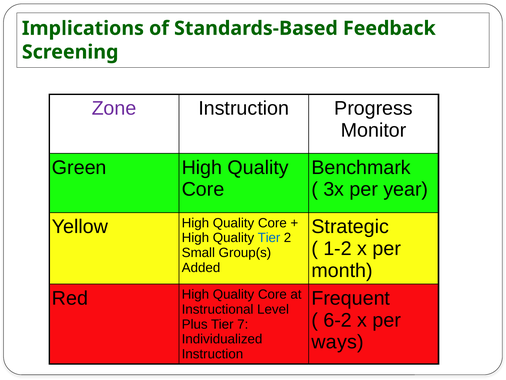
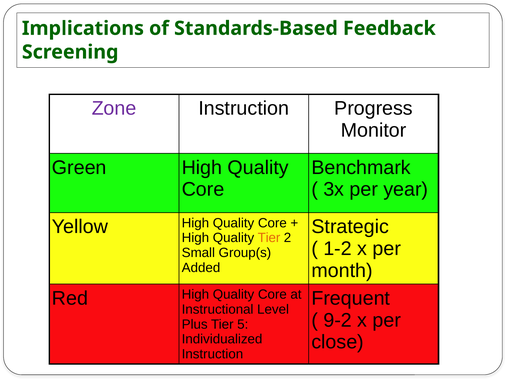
Tier at (269, 238) colour: blue -> orange
6-2: 6-2 -> 9-2
7: 7 -> 5
ways: ways -> close
